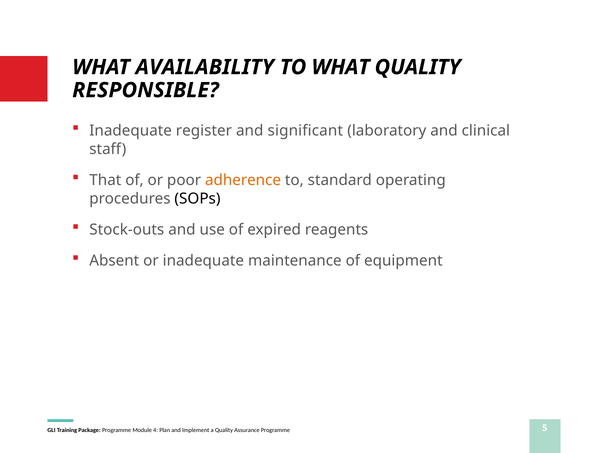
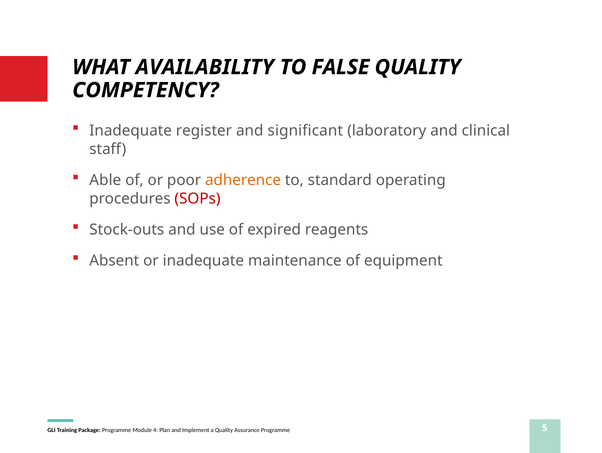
TO WHAT: WHAT -> FALSE
RESPONSIBLE: RESPONSIBLE -> COMPETENCY
That: That -> Able
SOPs colour: black -> red
